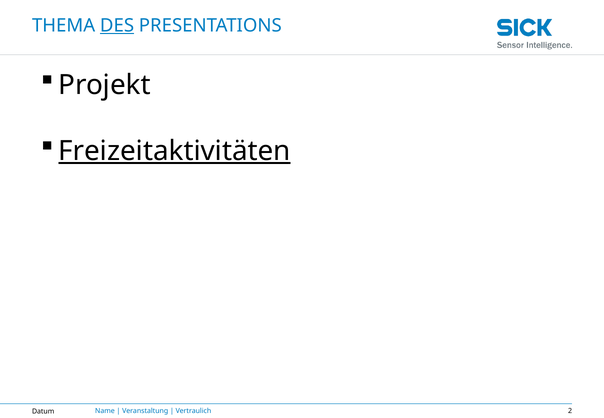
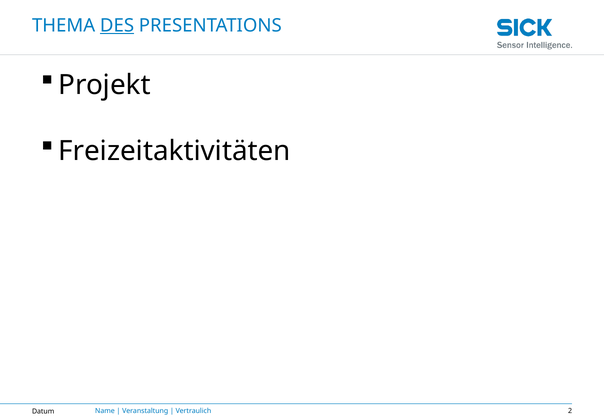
Freizeitaktivitäten underline: present -> none
